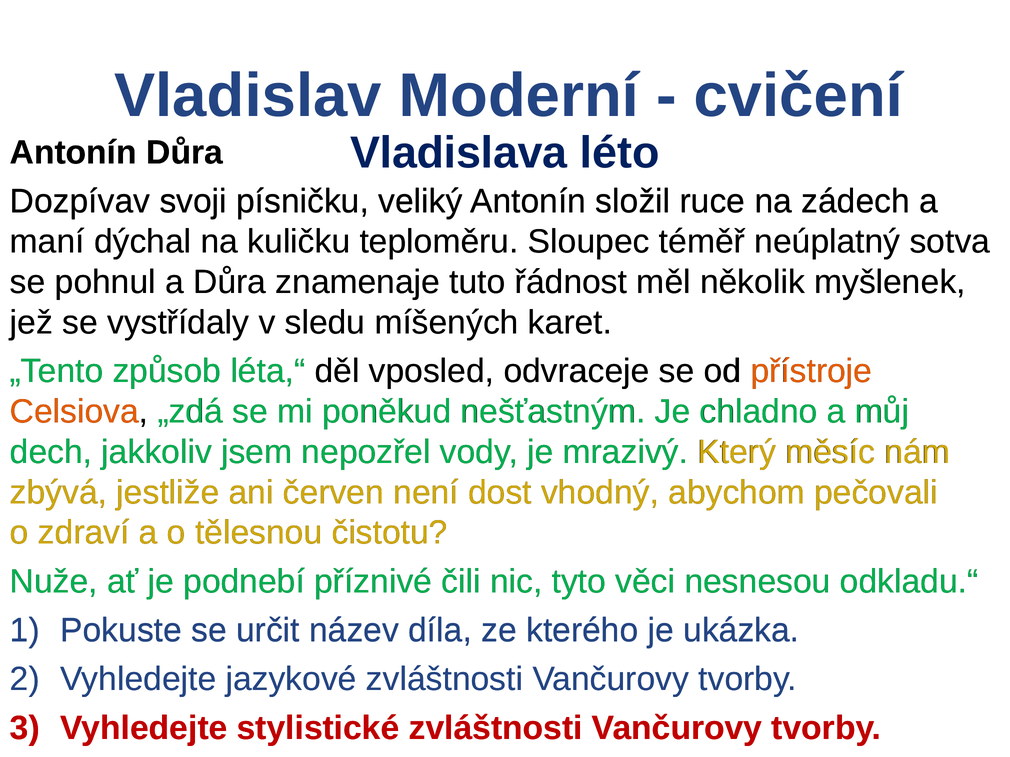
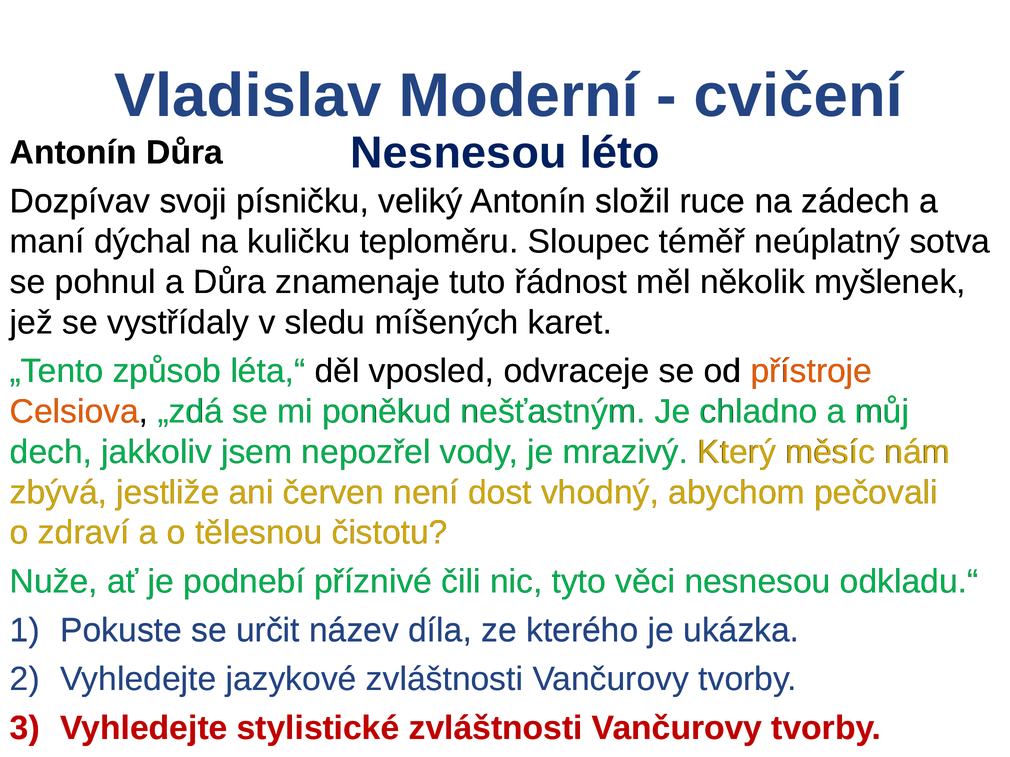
Vladislava at (459, 153): Vladislava -> Nesnesou
